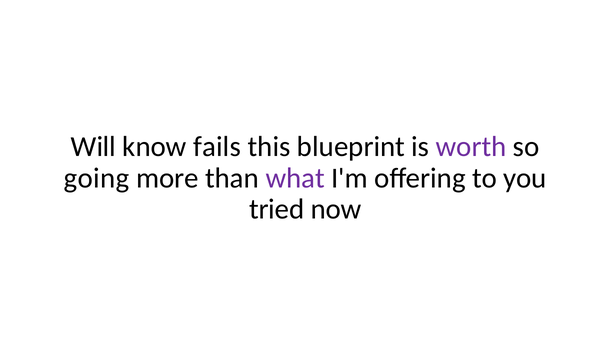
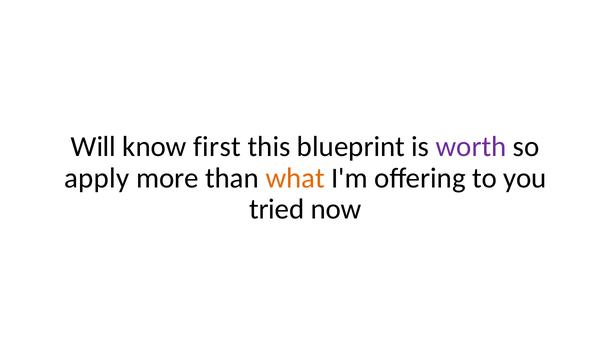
fails: fails -> first
going: going -> apply
what colour: purple -> orange
